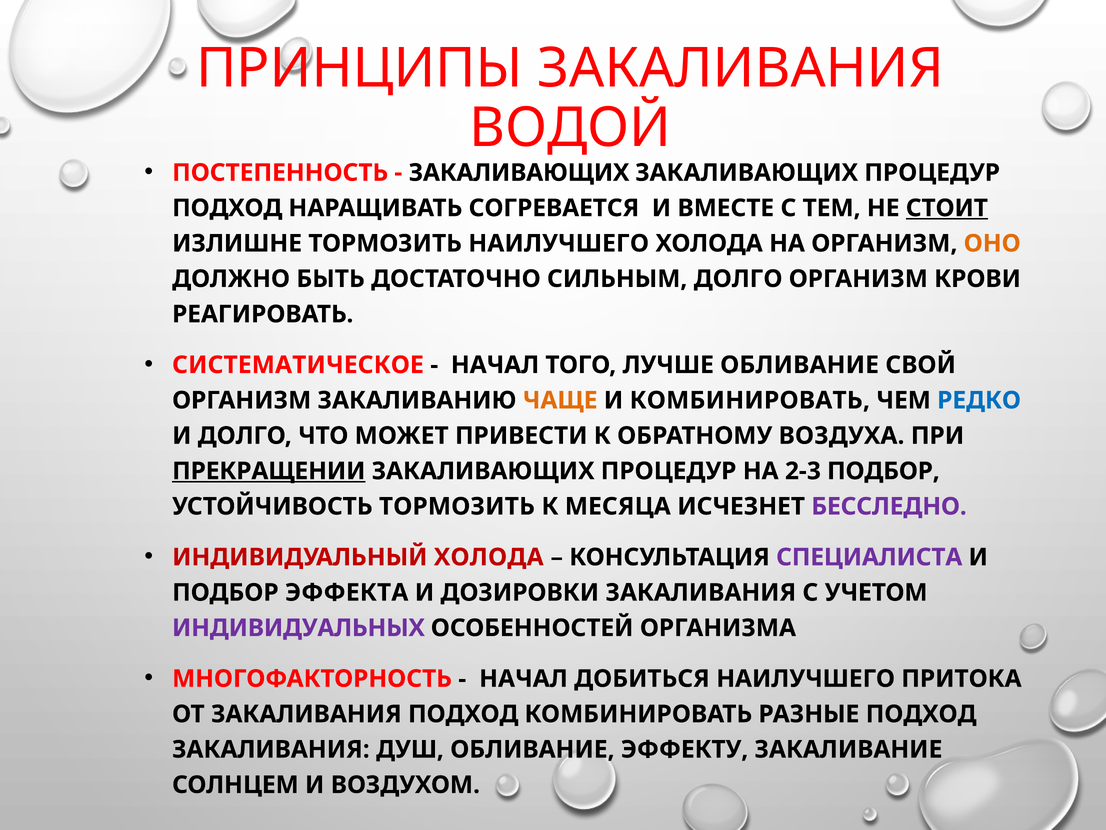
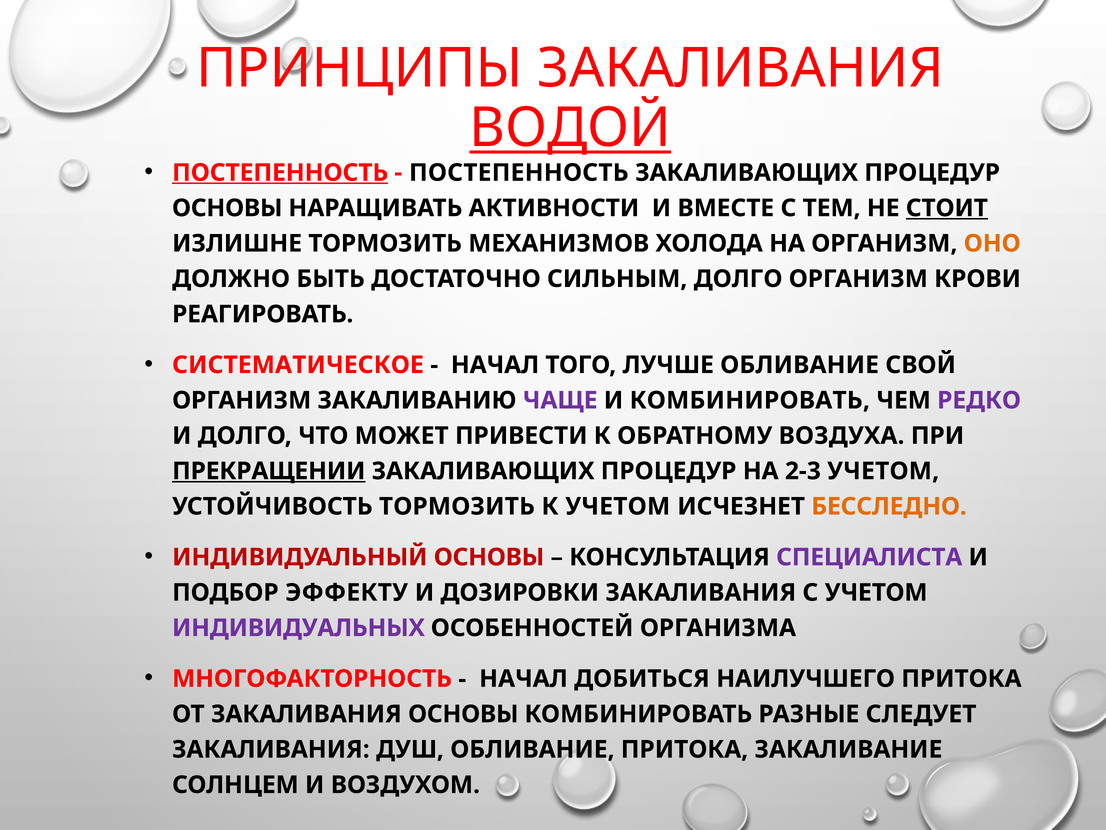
ВОДОЙ underline: none -> present
ПОСТЕПЕННОСТЬ at (280, 173) underline: none -> present
ЗАКАЛИВАЮЩИХ at (519, 173): ЗАКАЛИВАЮЩИХ -> ПОСТЕПЕННОСТЬ
ПОДХОД at (227, 208): ПОДХОД -> ОСНОВЫ
СОГРЕВАЕТСЯ: СОГРЕВАЕТСЯ -> АКТИВНОСТИ
ТОРМОЗИТЬ НАИЛУЧШЕГО: НАИЛУЧШЕГО -> МЕХАНИЗМОВ
ЧАЩЕ colour: orange -> purple
РЕДКО colour: blue -> purple
2-3 ПОДБОР: ПОДБОР -> УЧЕТОМ
К МЕСЯЦА: МЕСЯЦА -> УЧЕТОМ
БЕССЛЕДНО colour: purple -> orange
ИНДИВИДУАЛЬНЫЙ ХОЛОДА: ХОЛОДА -> ОСНОВЫ
ЭФФЕКТА: ЭФФЕКТА -> ЭФФЕКТУ
ЗАКАЛИВАНИЯ ПОДХОД: ПОДХОД -> ОСНОВЫ
РАЗНЫЕ ПОДХОД: ПОДХОД -> СЛЕДУЕТ
ОБЛИВАНИЕ ЭФФЕКТУ: ЭФФЕКТУ -> ПРИТОКА
